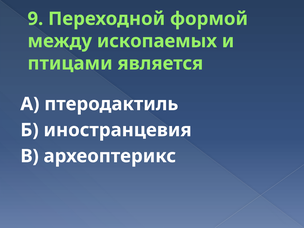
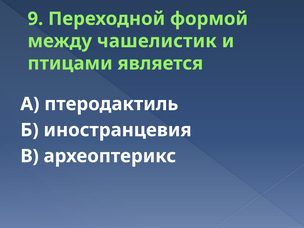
ископаемых: ископаемых -> чашелистик
